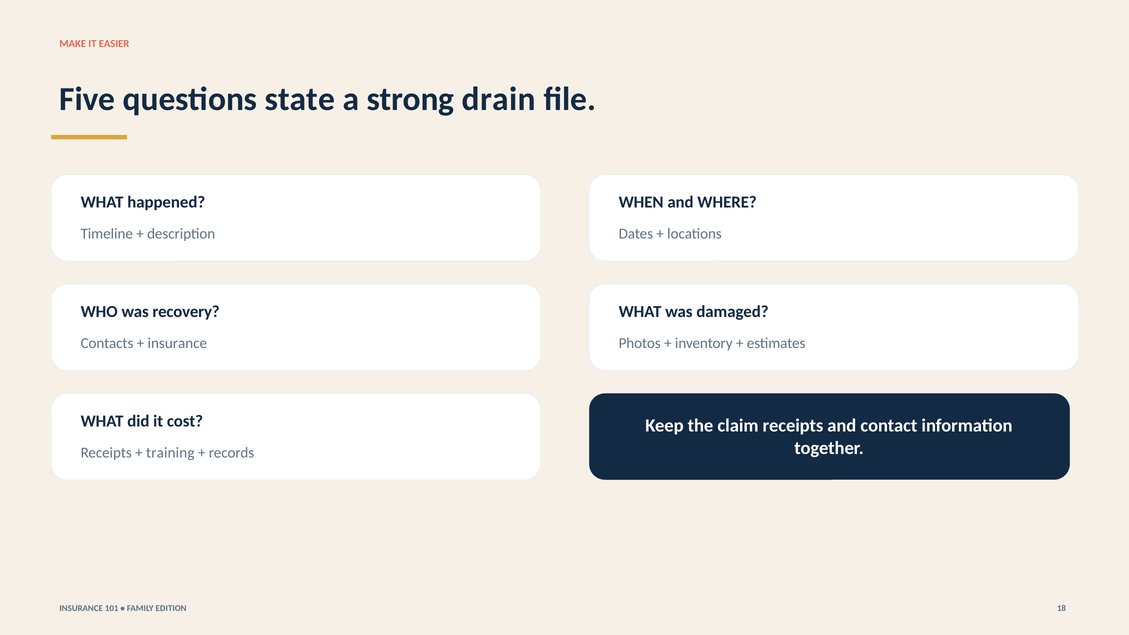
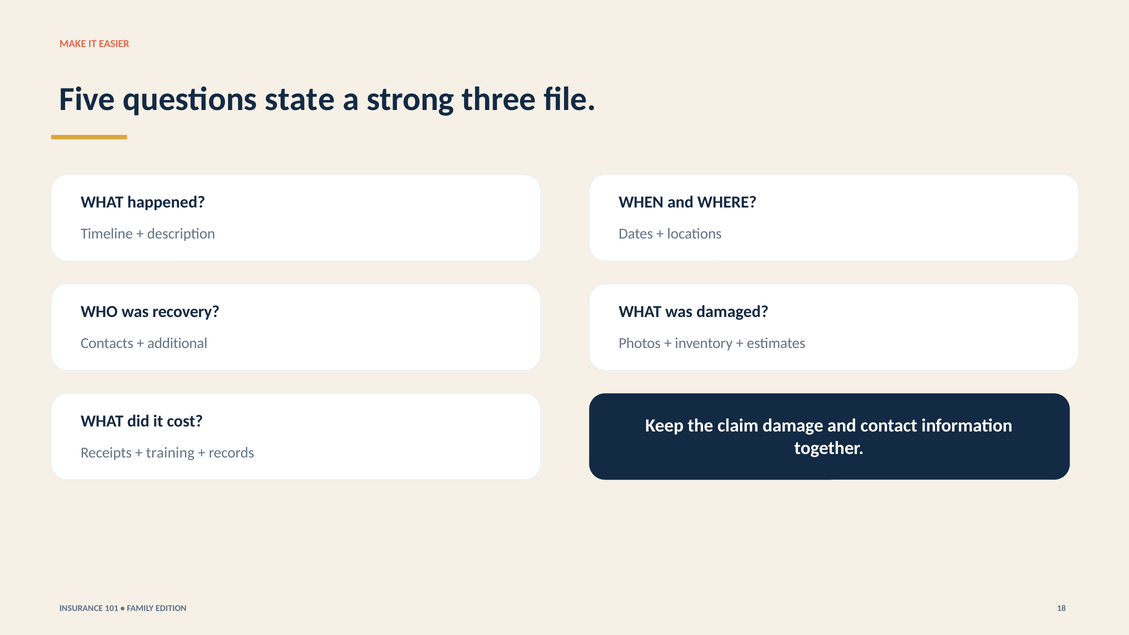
drain: drain -> three
insurance at (177, 343): insurance -> additional
claim receipts: receipts -> damage
